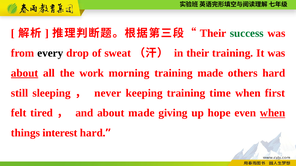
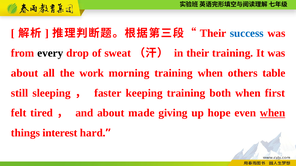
success colour: green -> blue
about at (25, 73) underline: present -> none
training made: made -> when
others hard: hard -> table
never: never -> faster
time: time -> both
